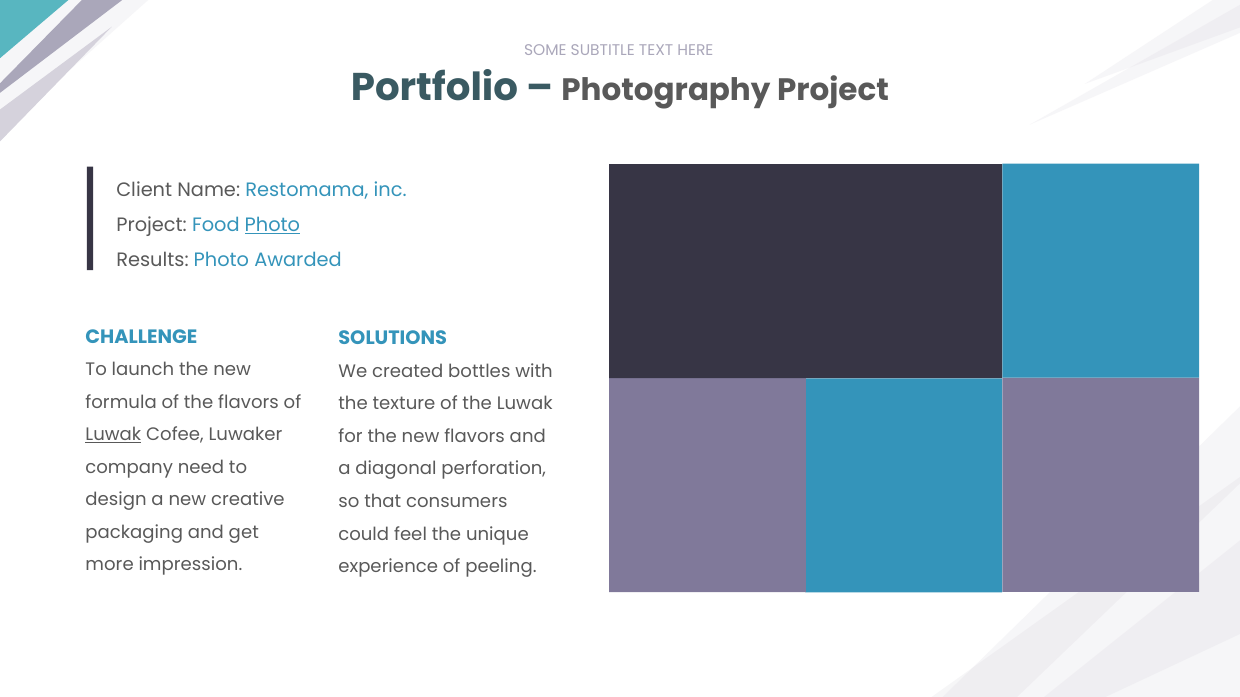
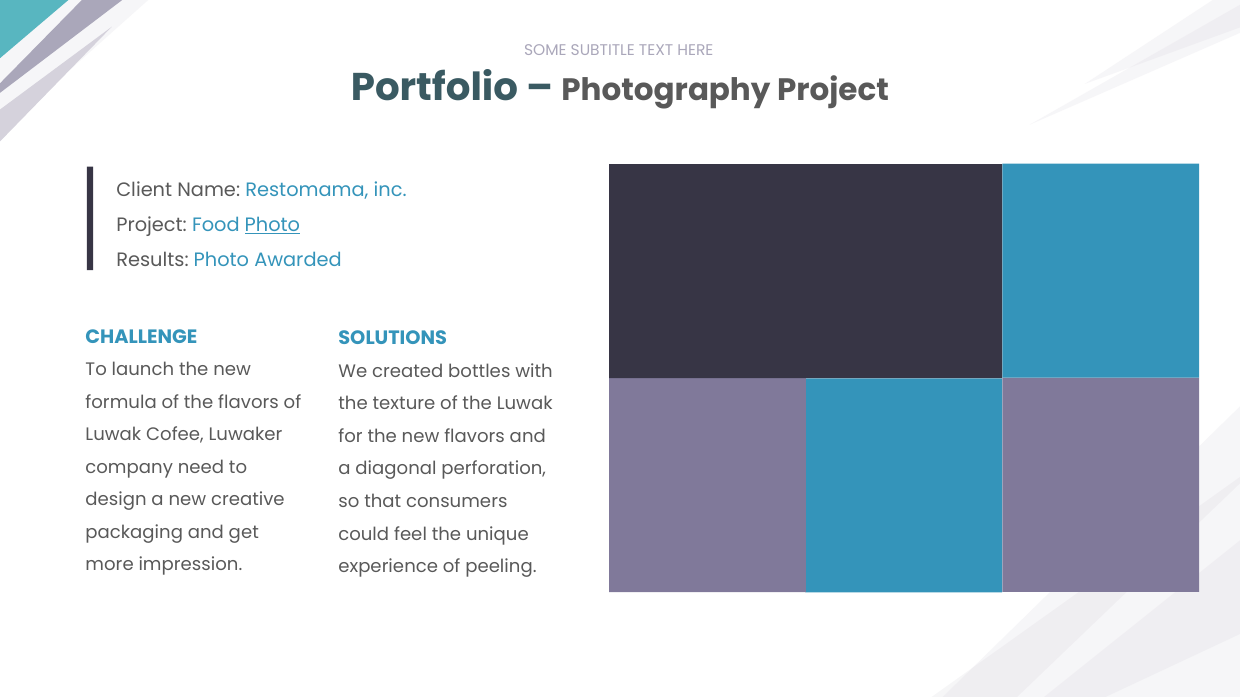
Luwak at (113, 435) underline: present -> none
